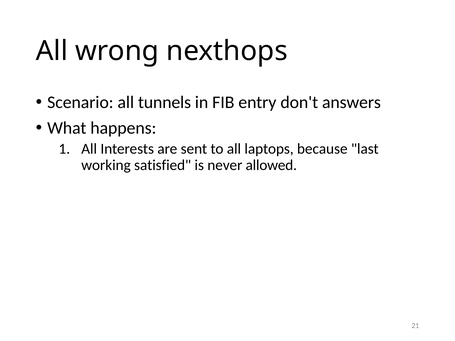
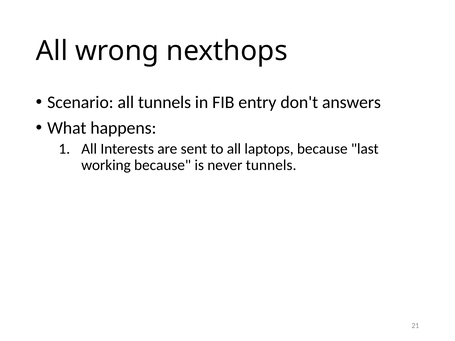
working satisfied: satisfied -> because
never allowed: allowed -> tunnels
